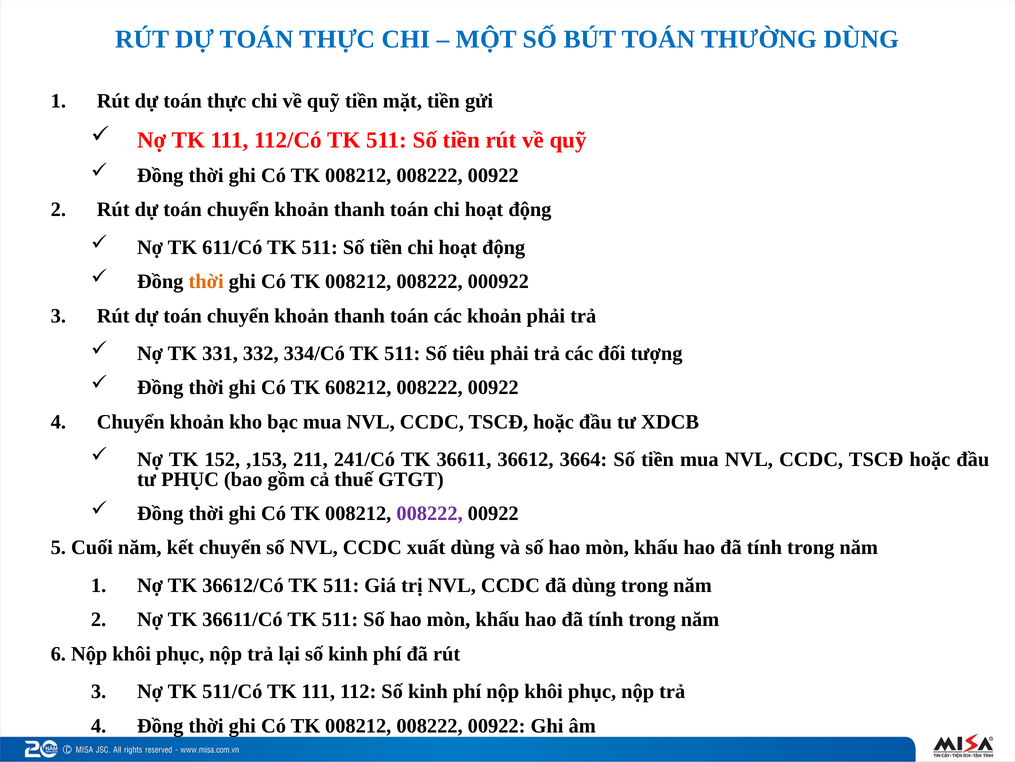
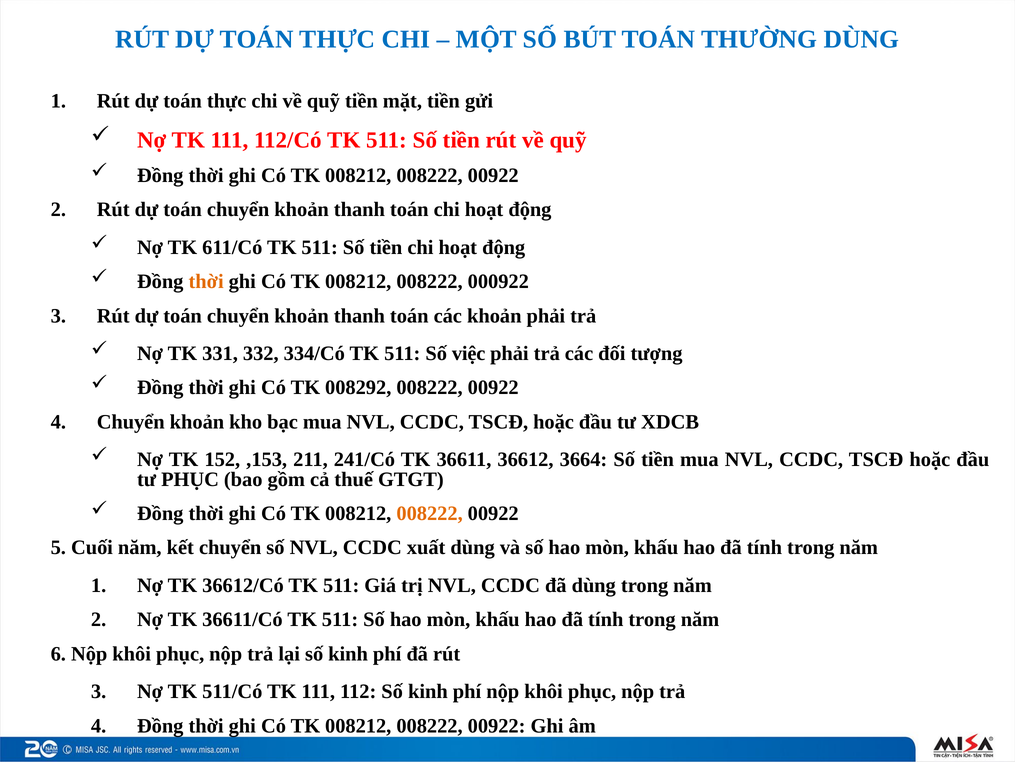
tiêu: tiêu -> việc
608212: 608212 -> 008292
008222 at (430, 513) colour: purple -> orange
